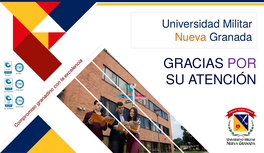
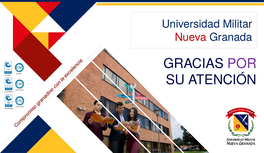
Nueva colour: orange -> red
